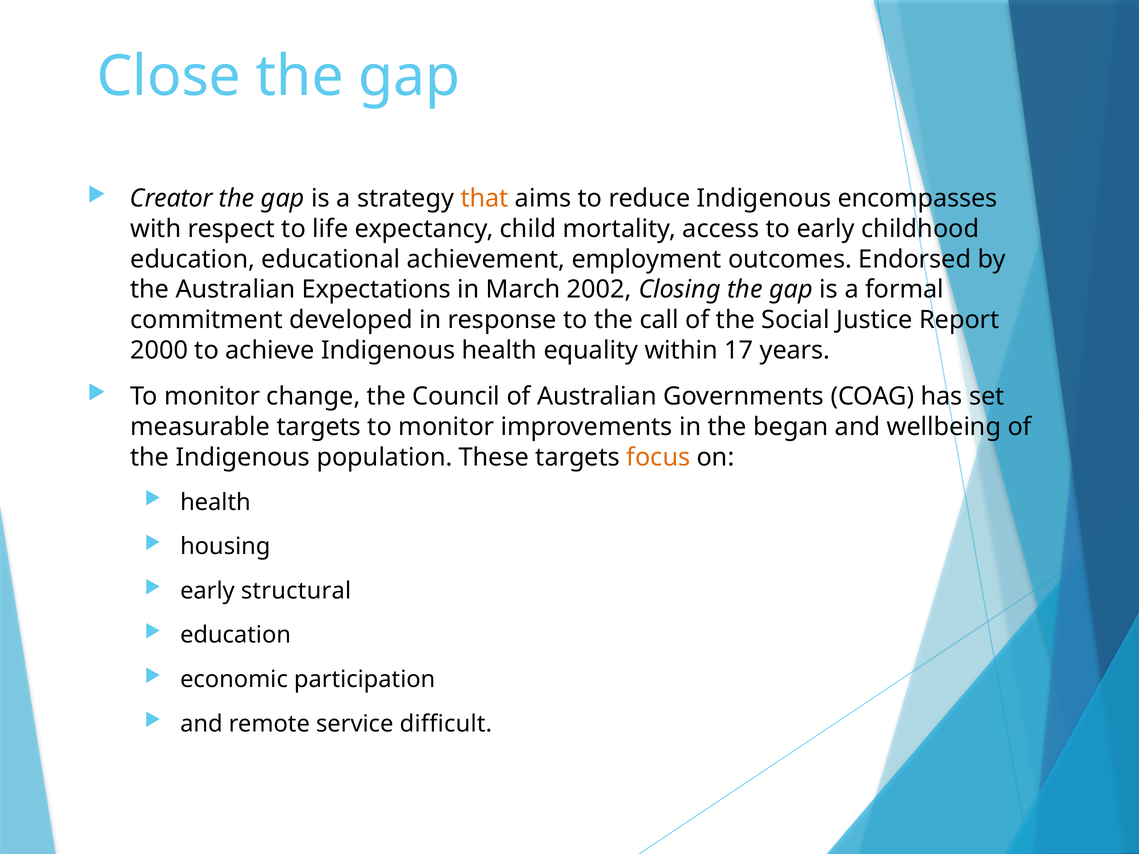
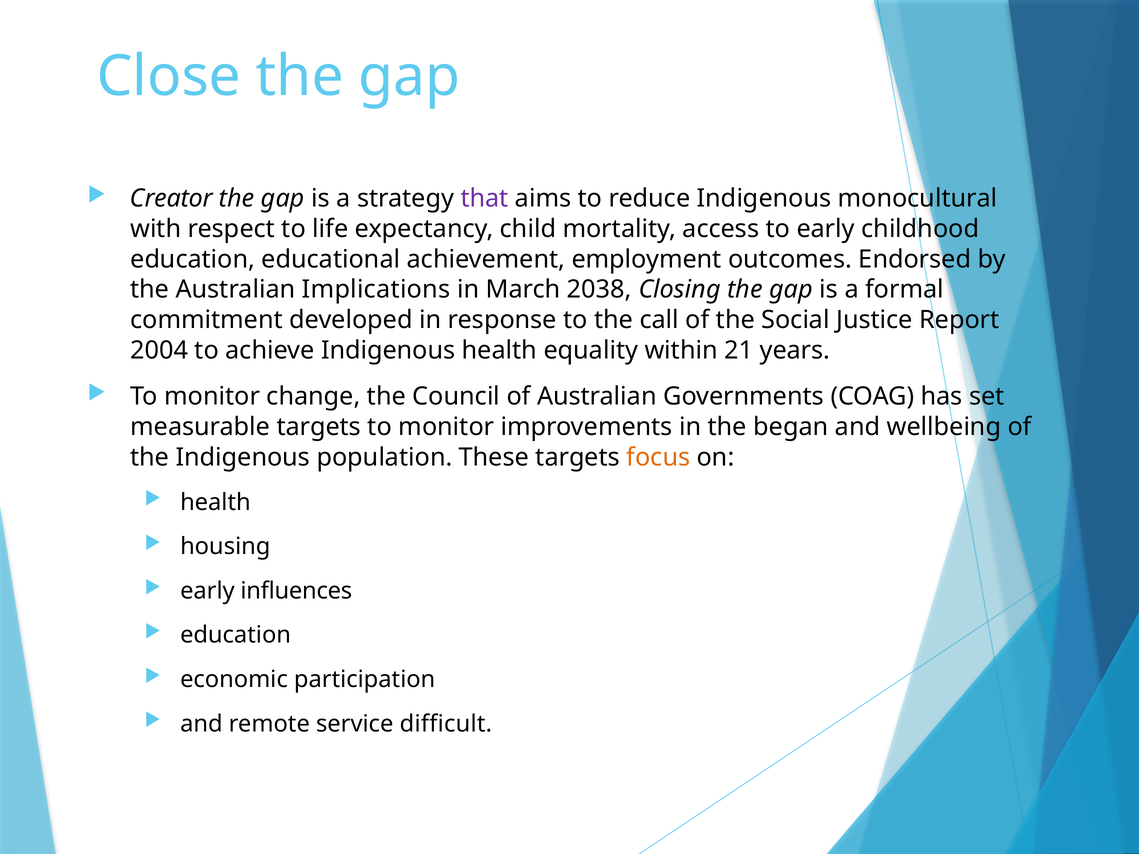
that colour: orange -> purple
encompasses: encompasses -> monocultural
Expectations: Expectations -> Implications
2002: 2002 -> 2038
2000: 2000 -> 2004
17: 17 -> 21
structural: structural -> influences
